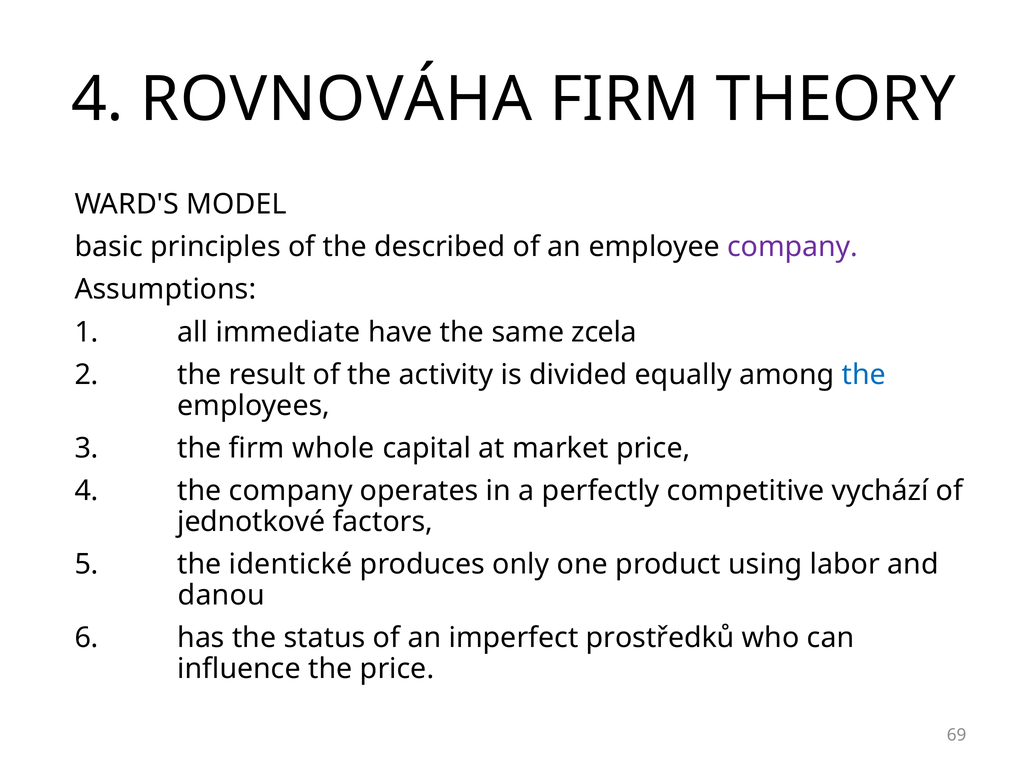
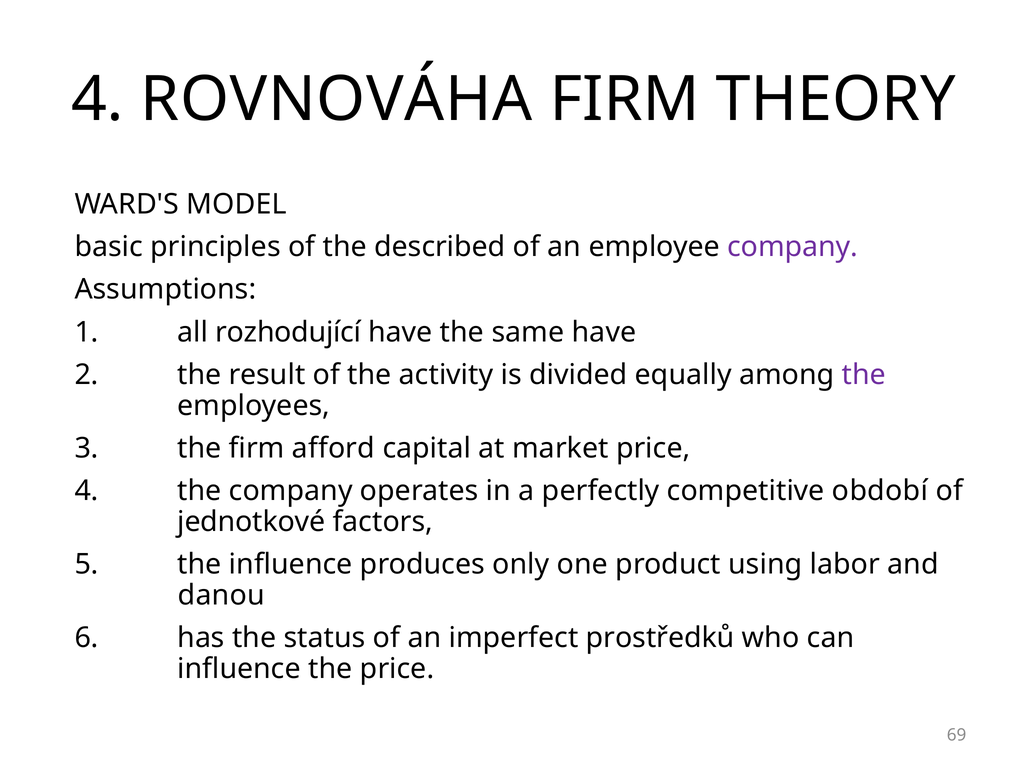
immediate: immediate -> rozhodující
same zcela: zcela -> have
the at (864, 375) colour: blue -> purple
whole: whole -> afford
vychází: vychází -> období
the identické: identické -> influence
